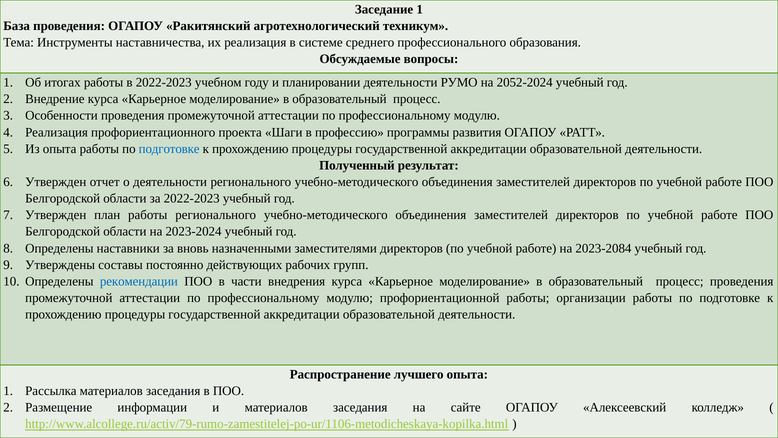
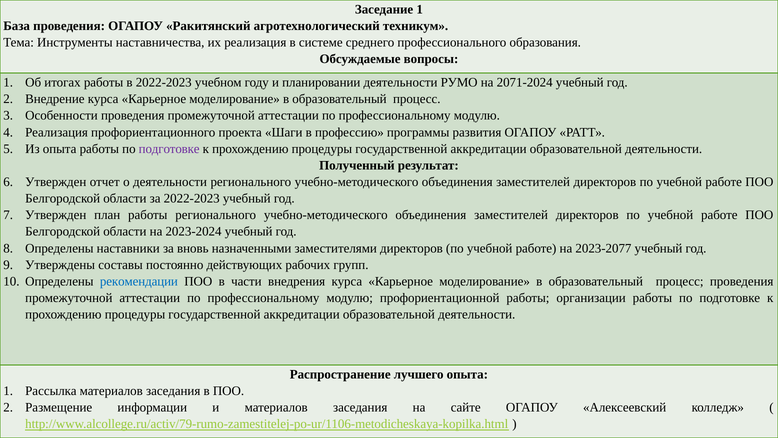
2052-2024: 2052-2024 -> 2071-2024
подготовке at (169, 149) colour: blue -> purple
2023-2084: 2023-2084 -> 2023-2077
